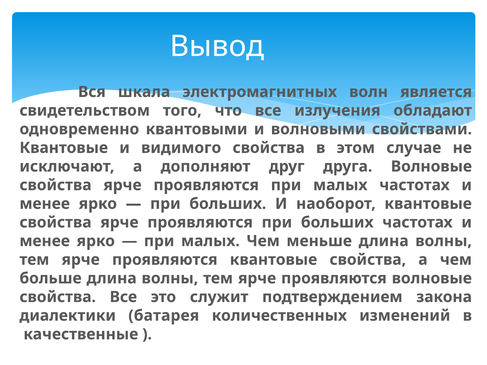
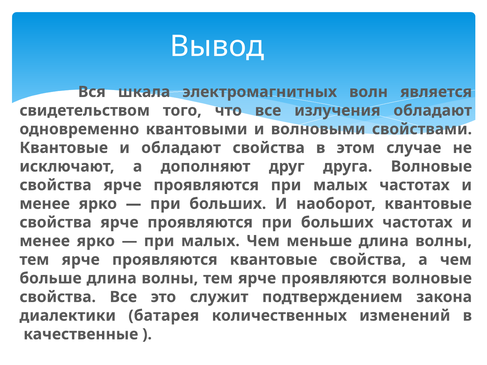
и видимого: видимого -> обладают
